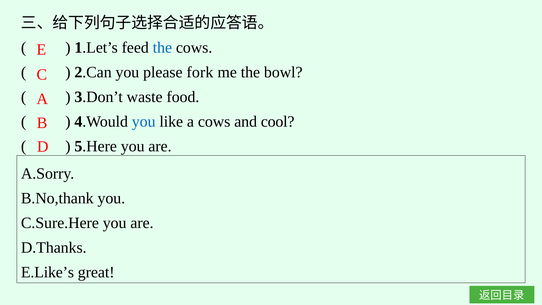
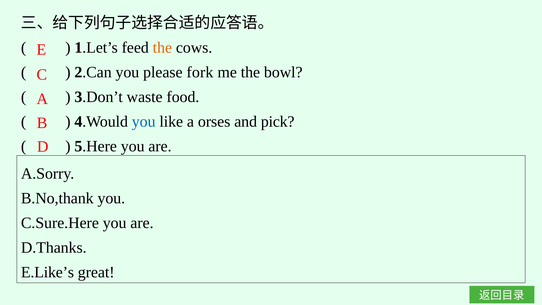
the at (162, 47) colour: blue -> orange
a cows: cows -> orses
cool: cool -> pick
